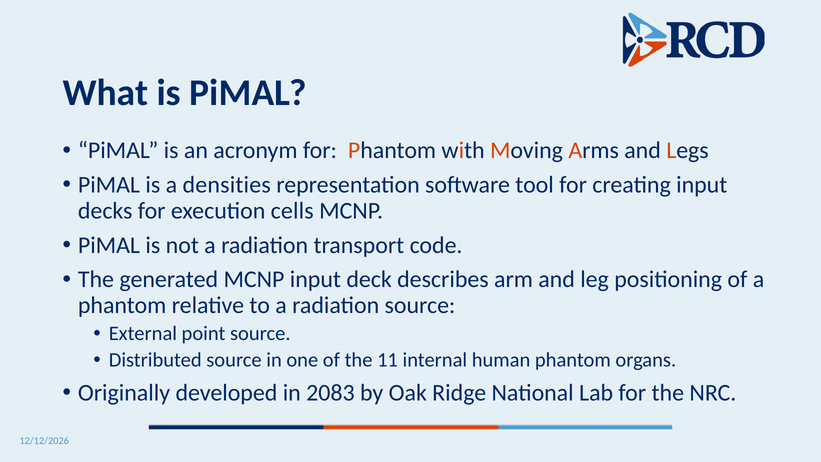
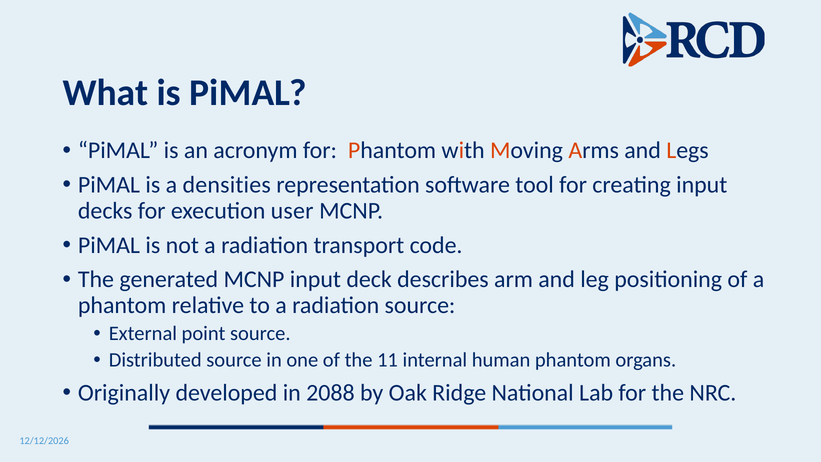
cells: cells -> user
2083: 2083 -> 2088
